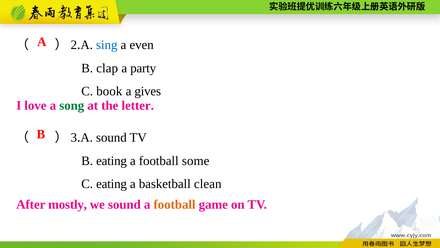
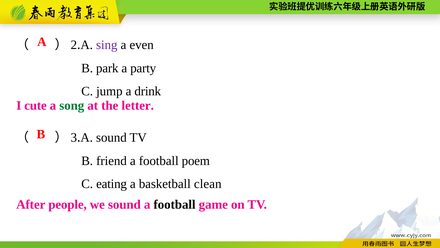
sing colour: blue -> purple
clap: clap -> park
book: book -> jump
gives: gives -> drink
love: love -> cute
B eating: eating -> friend
some: some -> poem
mostly: mostly -> people
football at (175, 204) colour: orange -> black
